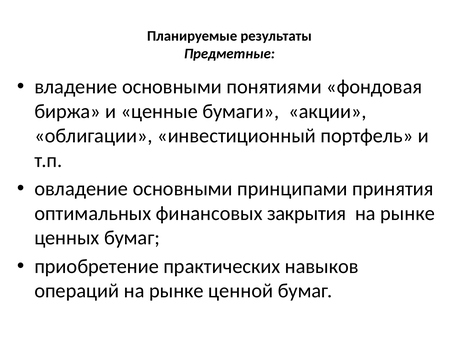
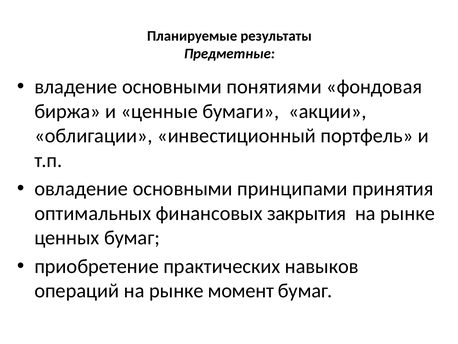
ценной: ценной -> момент
